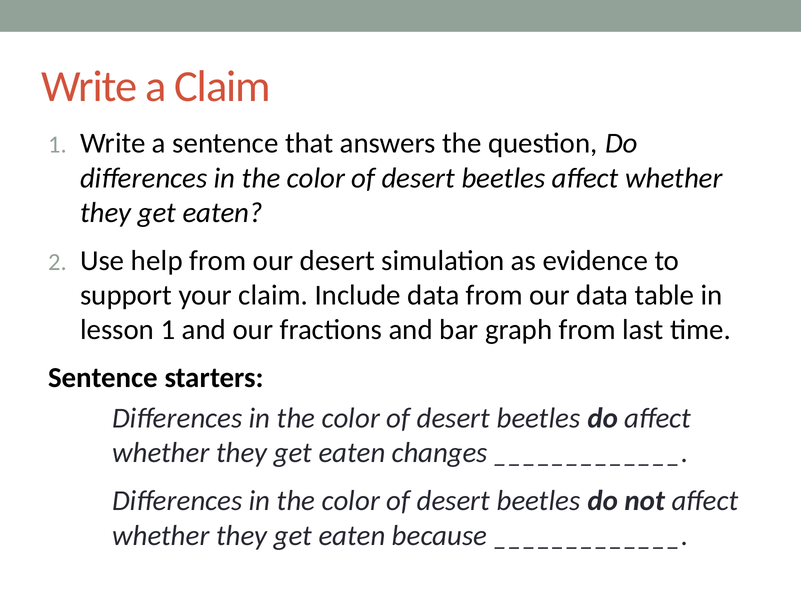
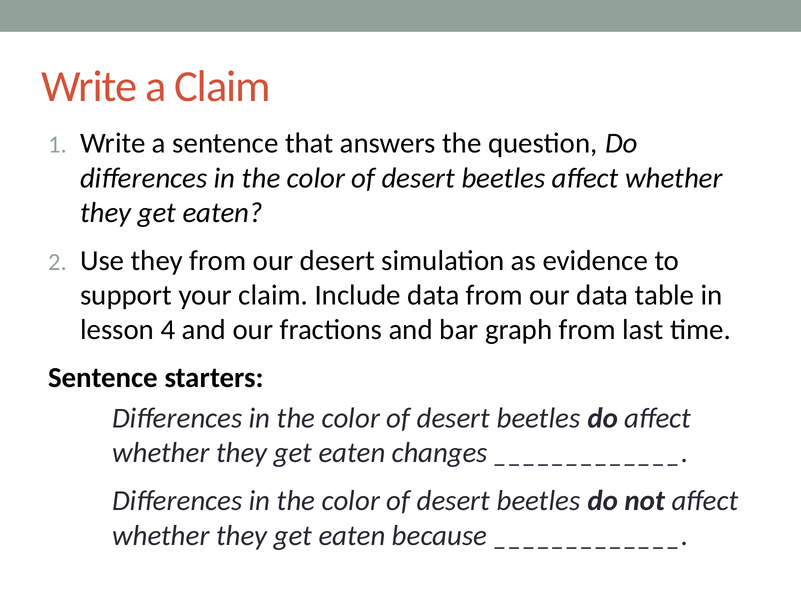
Use help: help -> they
lesson 1: 1 -> 4
